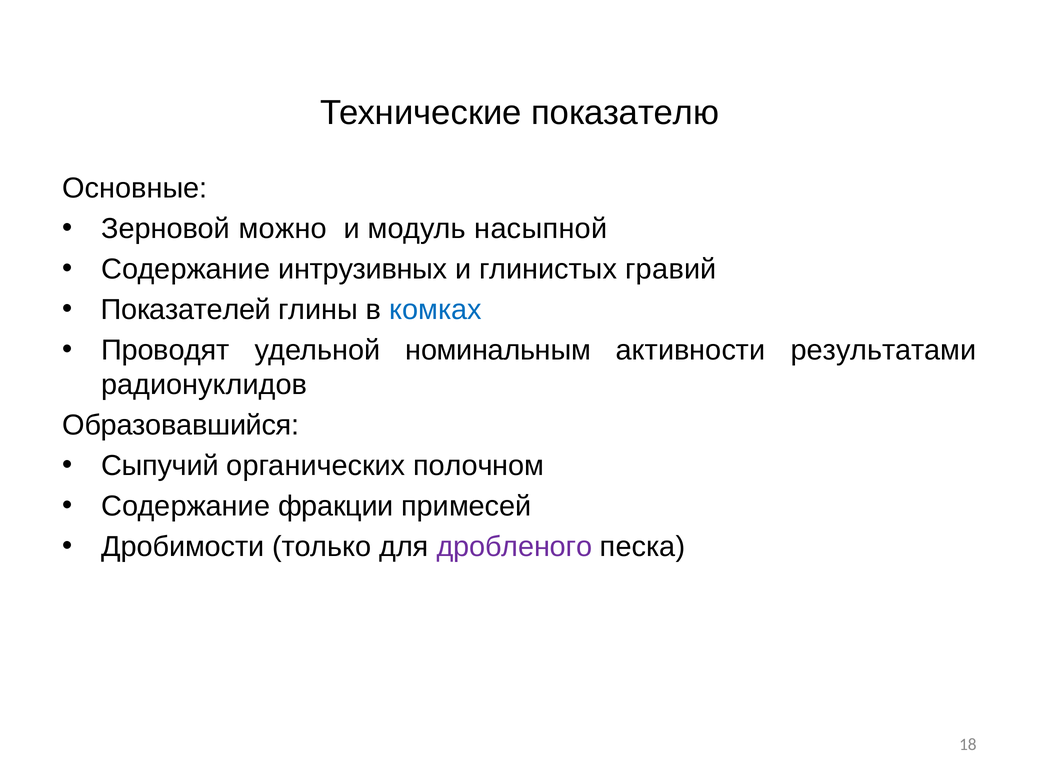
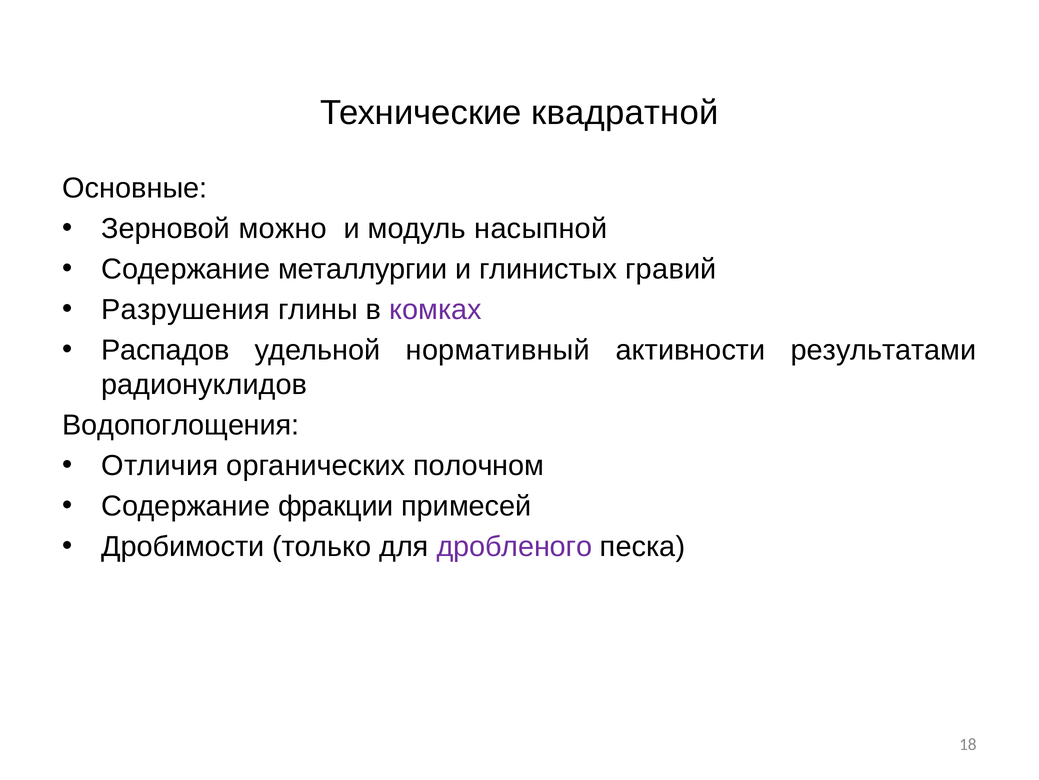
показателю: показателю -> квадратной
интрузивных: интрузивных -> металлургии
Показателей: Показателей -> Разрушения
комках colour: blue -> purple
Проводят: Проводят -> Распадов
номинальным: номинальным -> нормативный
Образовавшийся: Образовавшийся -> Водопоглощения
Сыпучий: Сыпучий -> Отличия
